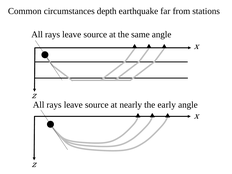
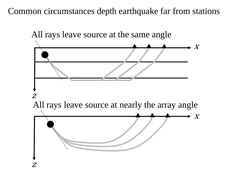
early: early -> array
